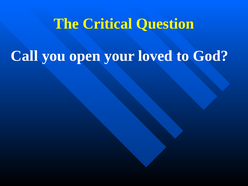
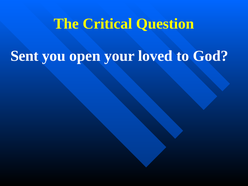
Call: Call -> Sent
